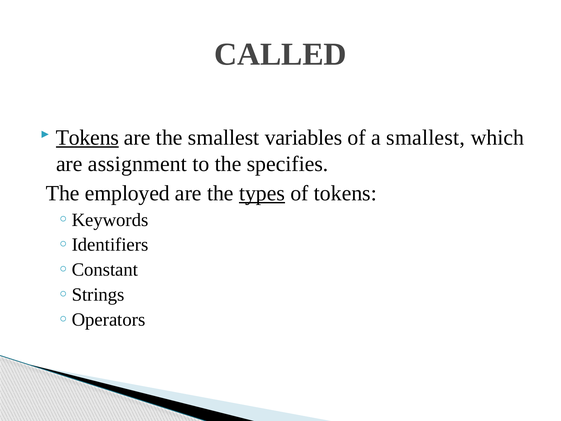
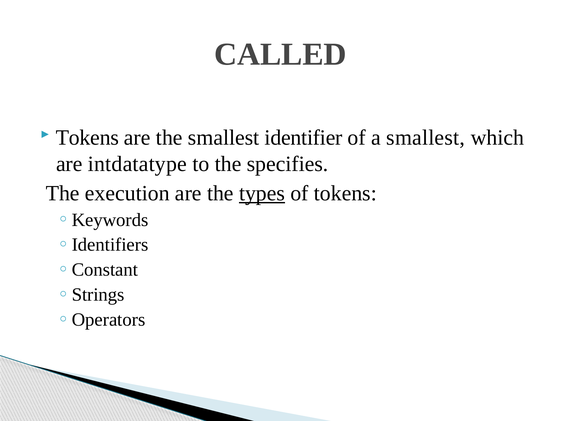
Tokens at (87, 138) underline: present -> none
variables: variables -> identifier
assignment: assignment -> intdatatype
employed: employed -> execution
